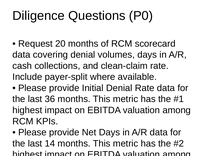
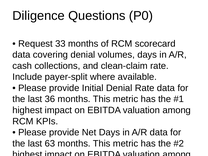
20: 20 -> 33
14: 14 -> 63
